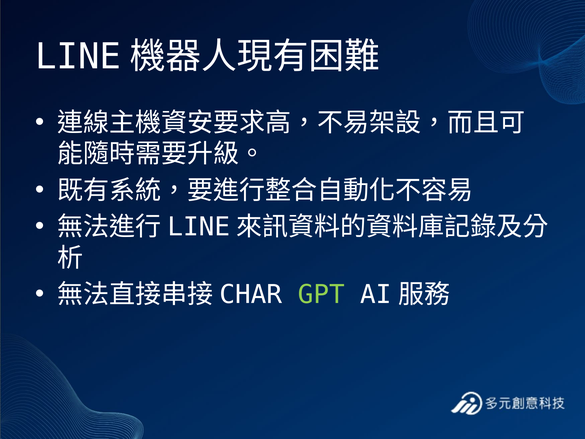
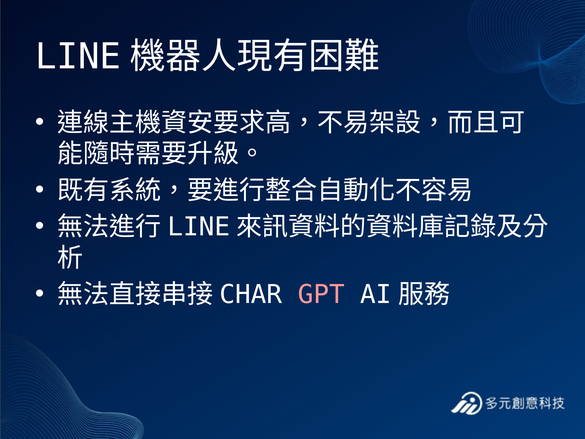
GPT colour: light green -> pink
